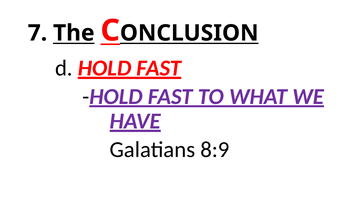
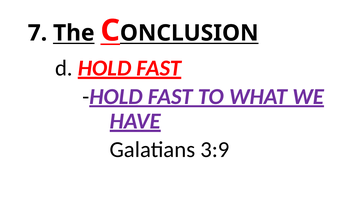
8:9: 8:9 -> 3:9
